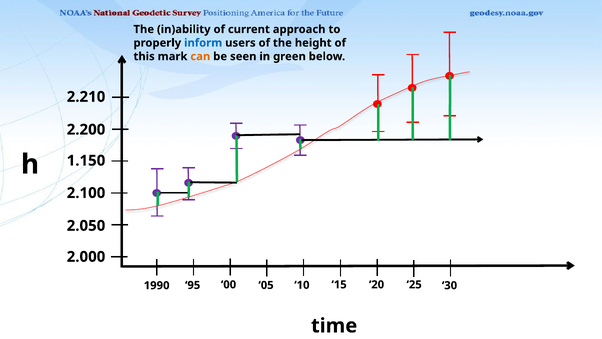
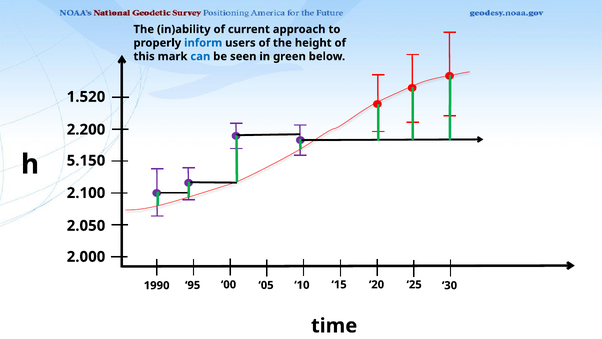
can colour: orange -> blue
2.210: 2.210 -> 1.520
1.150: 1.150 -> 5.150
